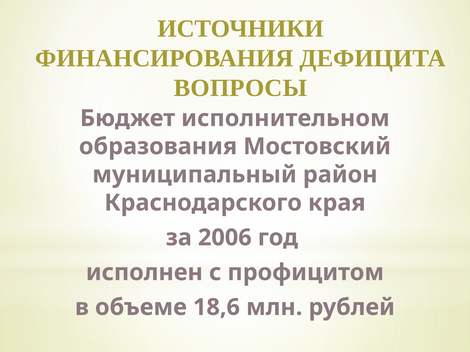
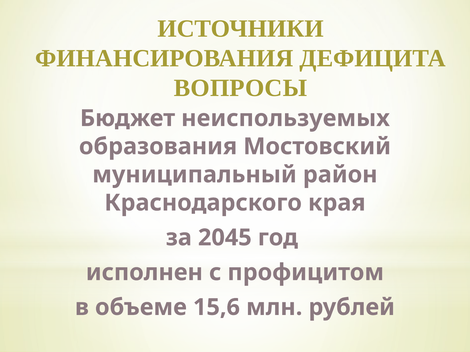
исполнительном: исполнительном -> неиспользуемых
2006: 2006 -> 2045
18,6: 18,6 -> 15,6
